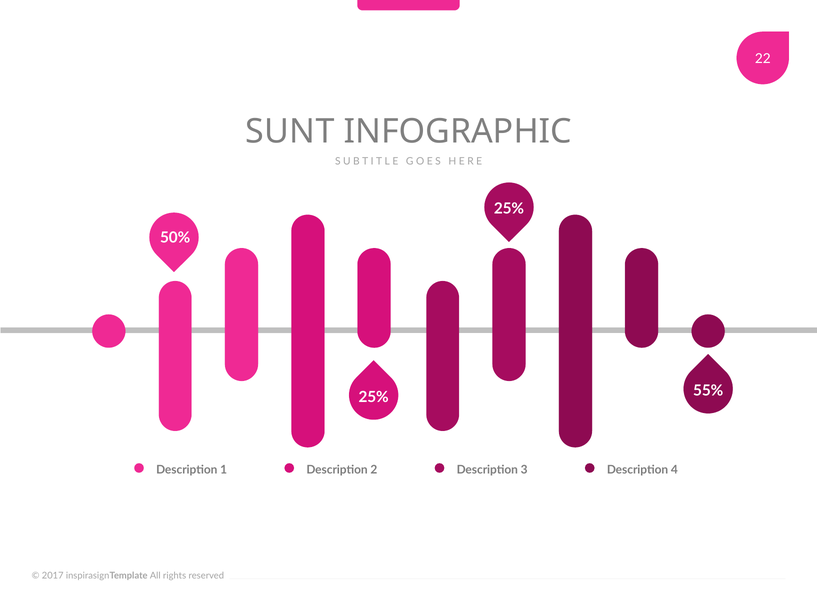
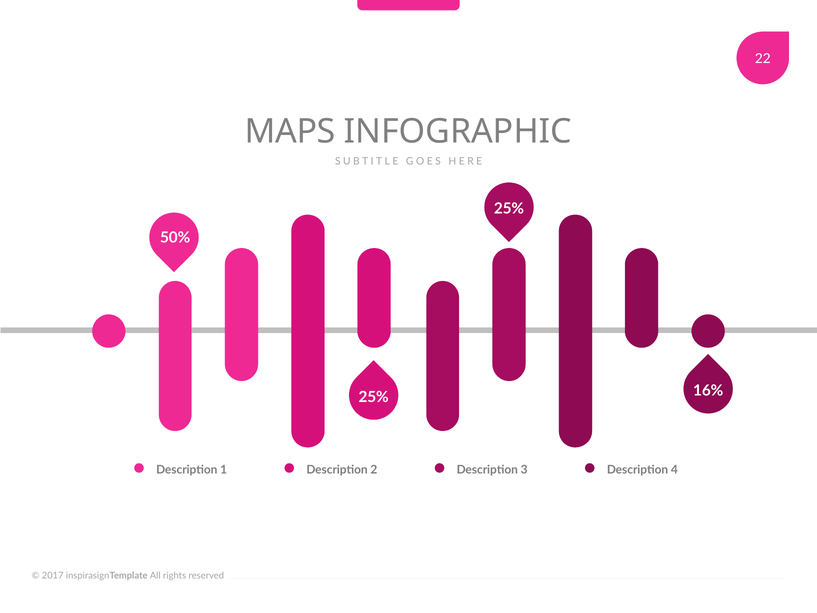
SUNT: SUNT -> MAPS
55%: 55% -> 16%
